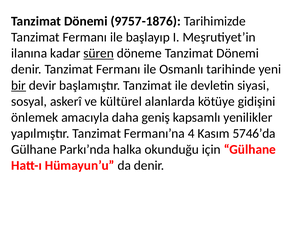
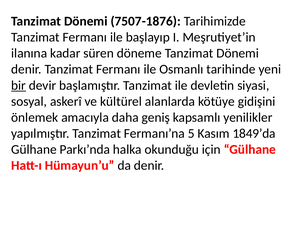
9757-1876: 9757-1876 -> 7507-1876
süren underline: present -> none
4: 4 -> 5
5746’da: 5746’da -> 1849’da
